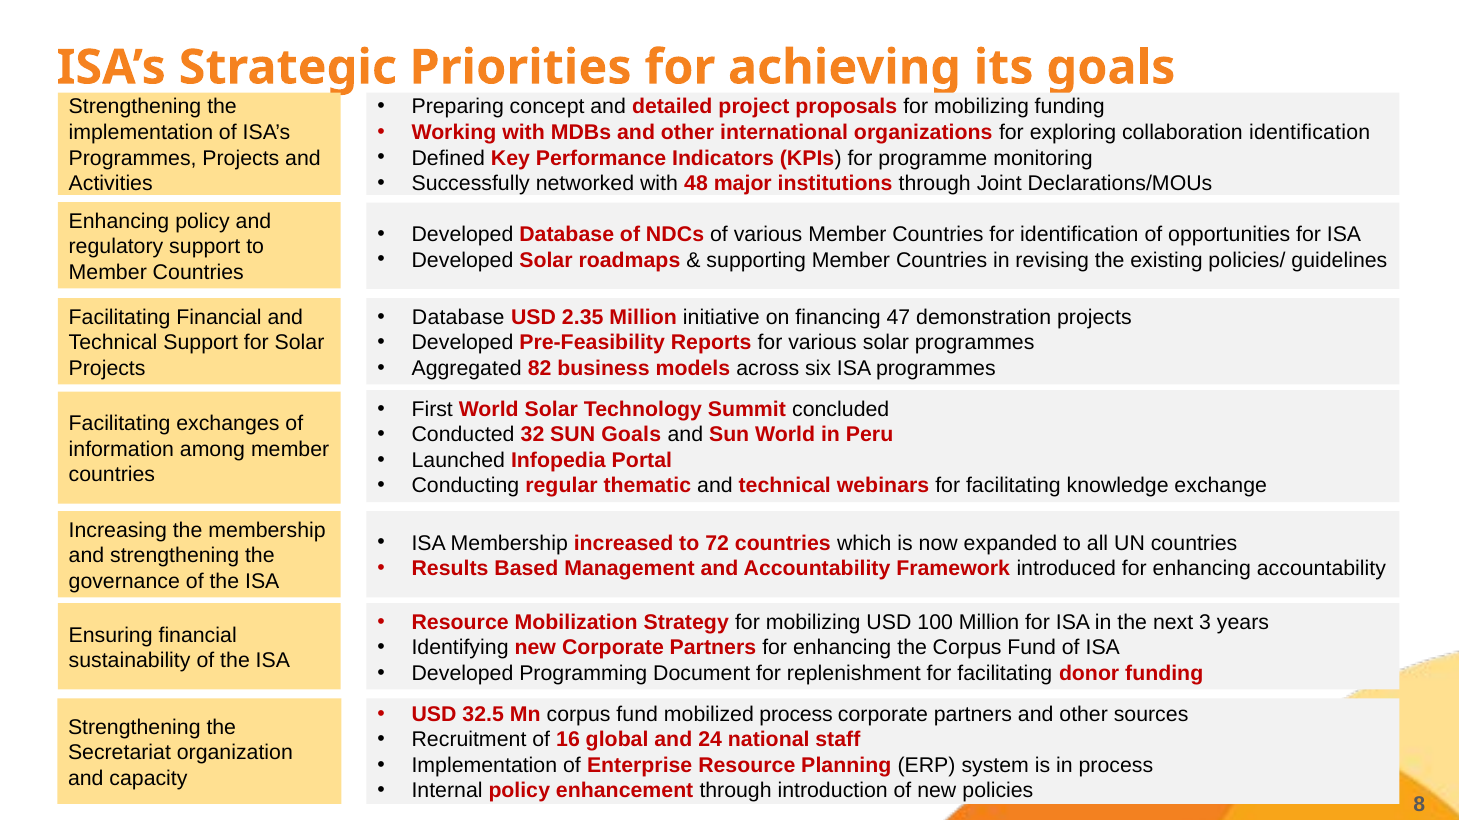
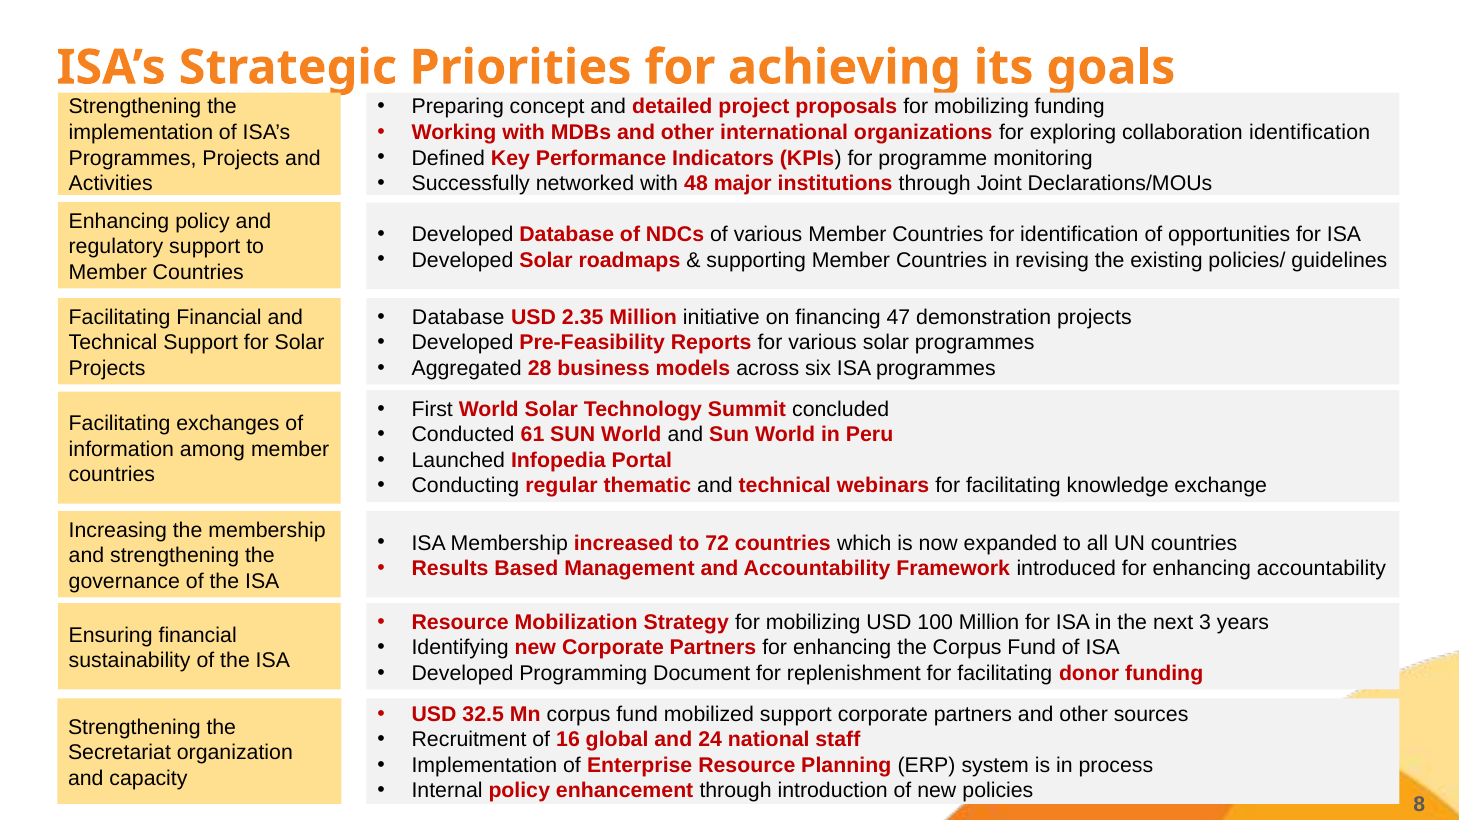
82: 82 -> 28
32: 32 -> 61
Goals at (631, 435): Goals -> World
mobilized process: process -> support
